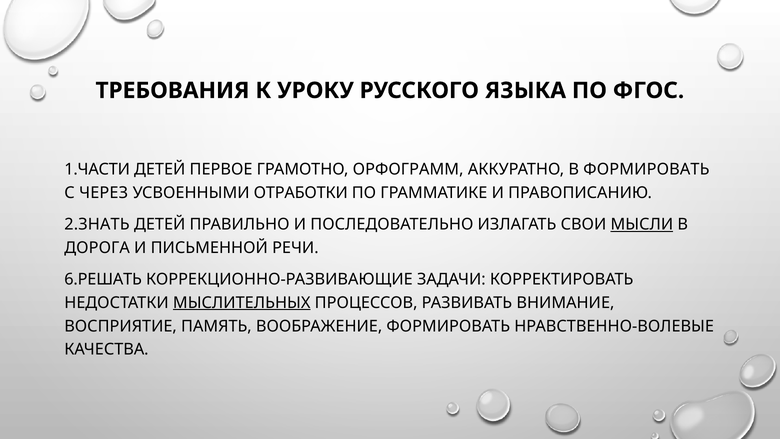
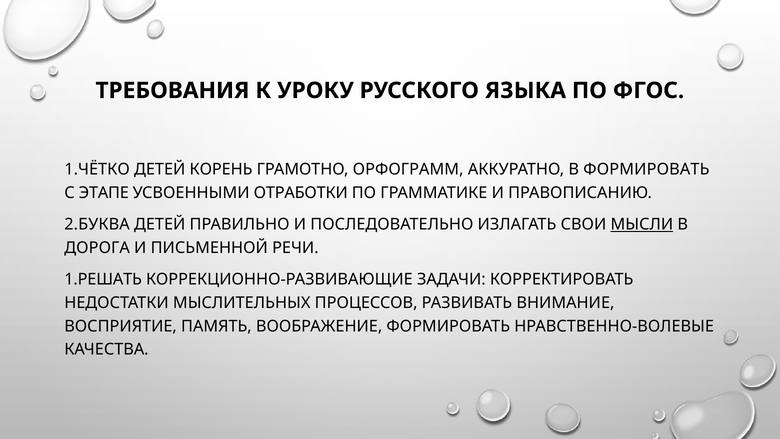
1.ЧАСТИ: 1.ЧАСТИ -> 1.ЧЁТКО
ПЕРВОЕ: ПЕРВОЕ -> КОРЕНЬ
ЧЕРЕЗ: ЧЕРЕЗ -> ЭТАПЕ
2.ЗНАТЬ: 2.ЗНАТЬ -> 2.БУКВА
6.РЕШАТЬ: 6.РЕШАТЬ -> 1.РЕШАТЬ
МЫСЛИТЕЛЬНЫХ underline: present -> none
